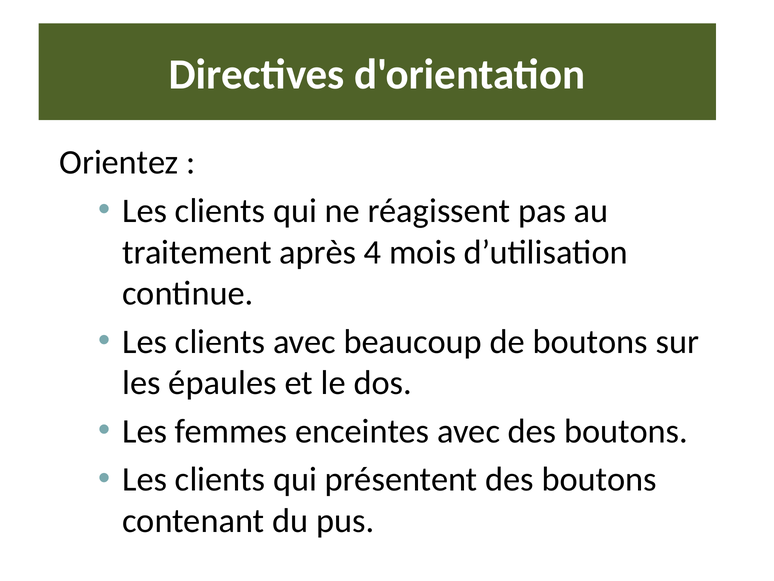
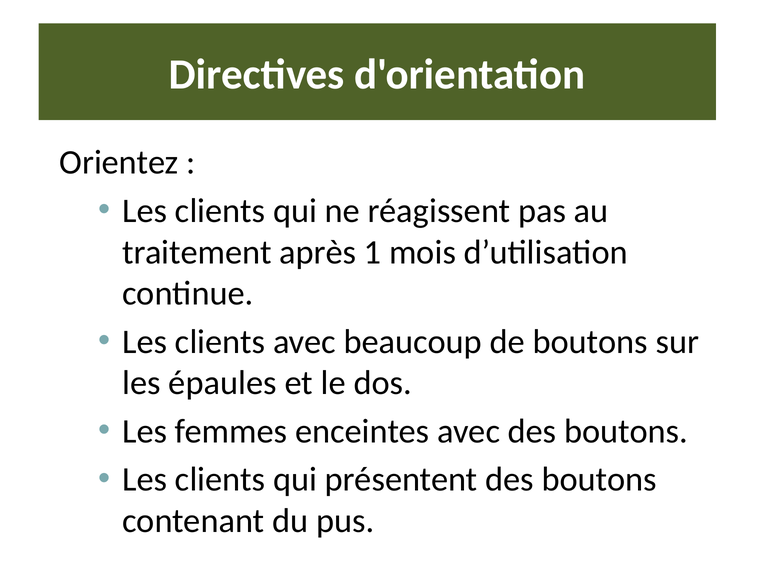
4: 4 -> 1
